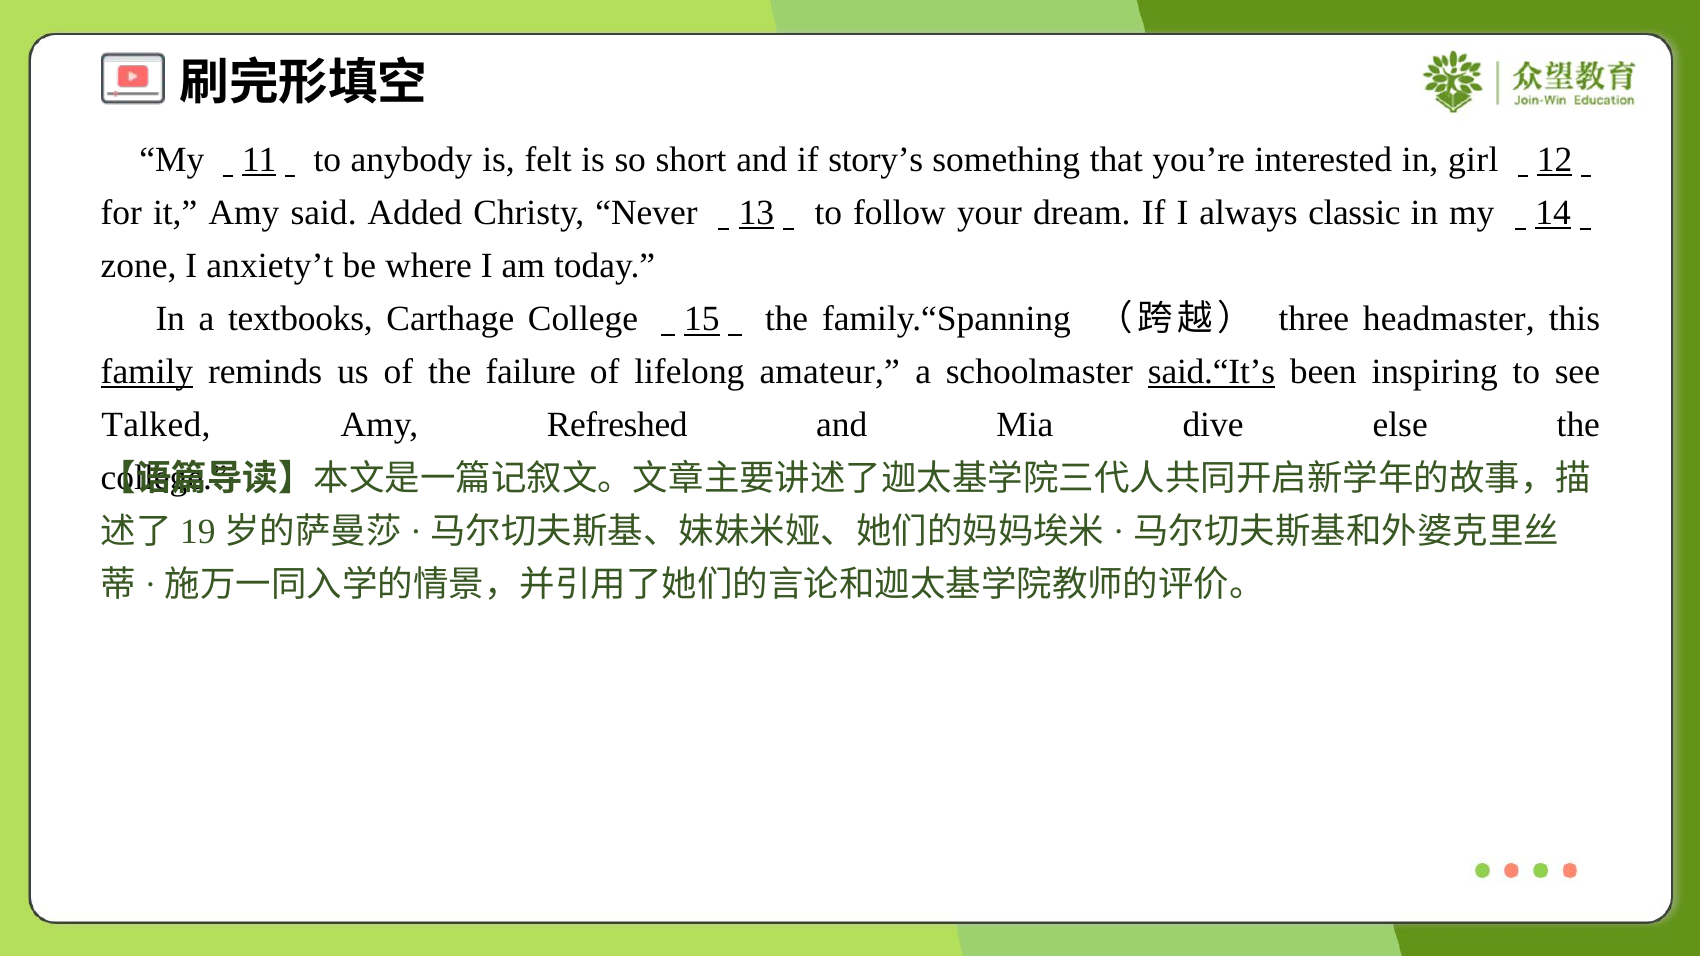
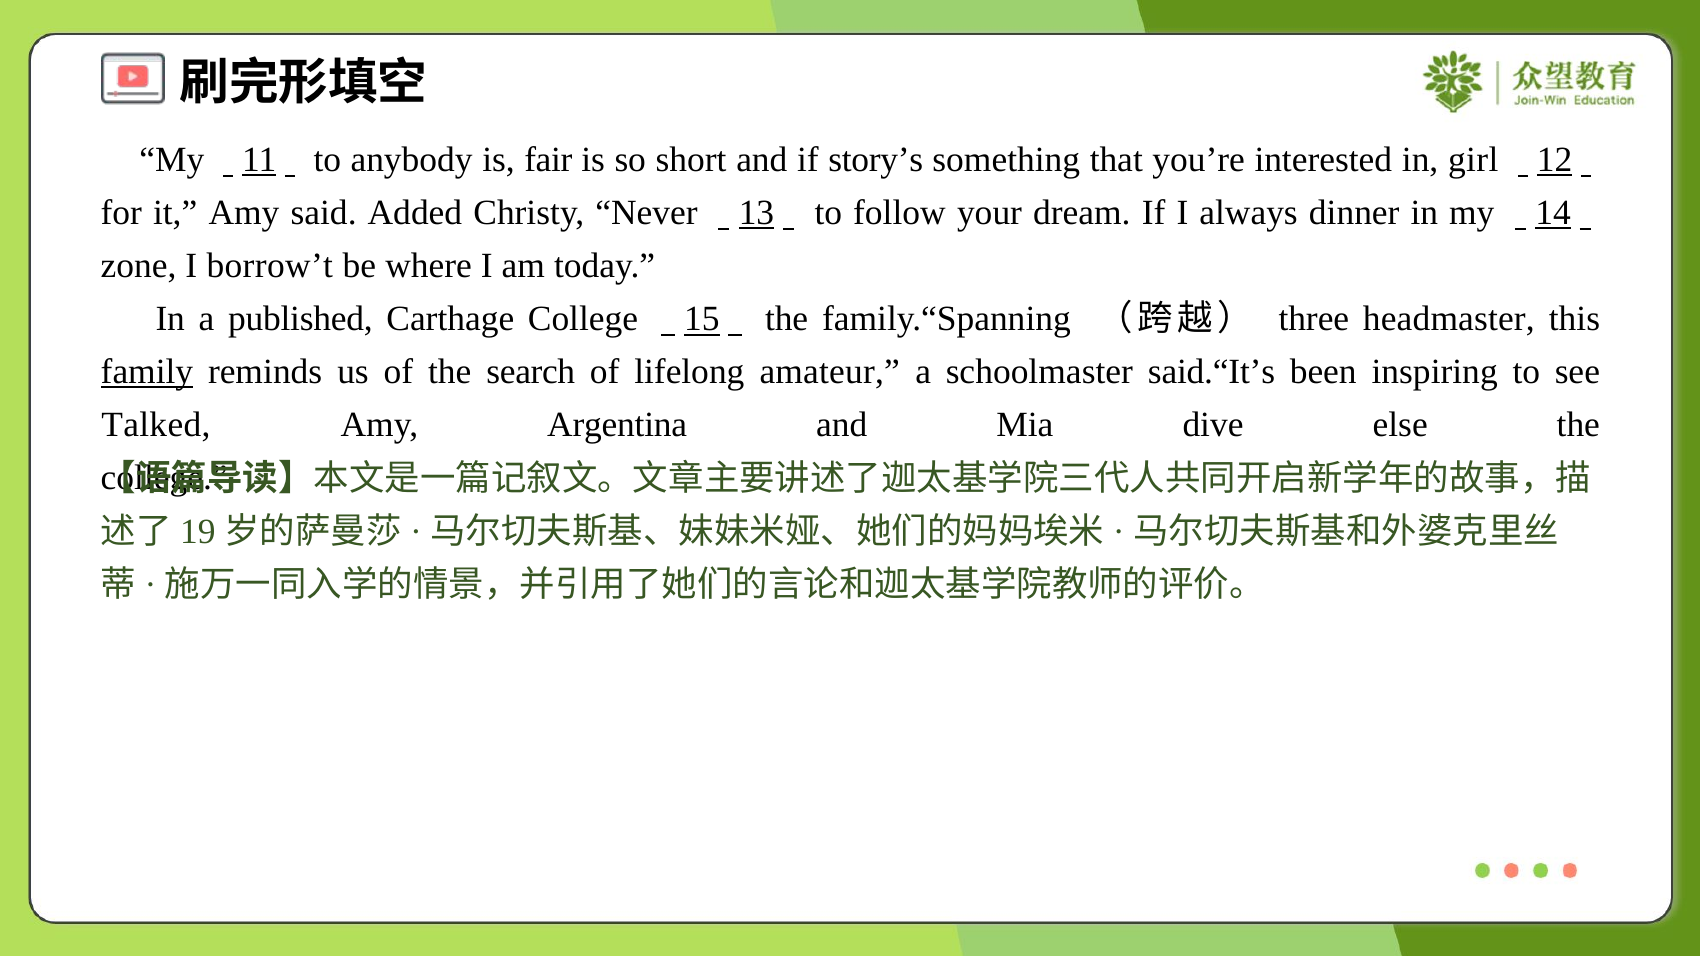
felt: felt -> fair
classic: classic -> dinner
anxiety’t: anxiety’t -> borrow’t
textbooks: textbooks -> published
failure: failure -> search
said.“It’s underline: present -> none
Refreshed: Refreshed -> Argentina
